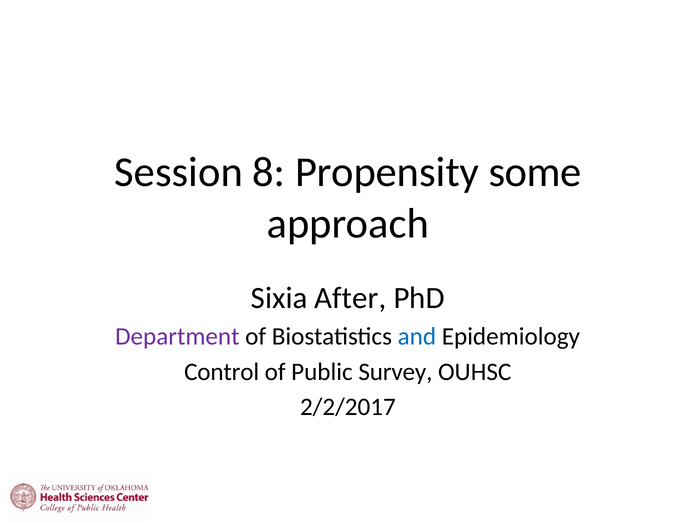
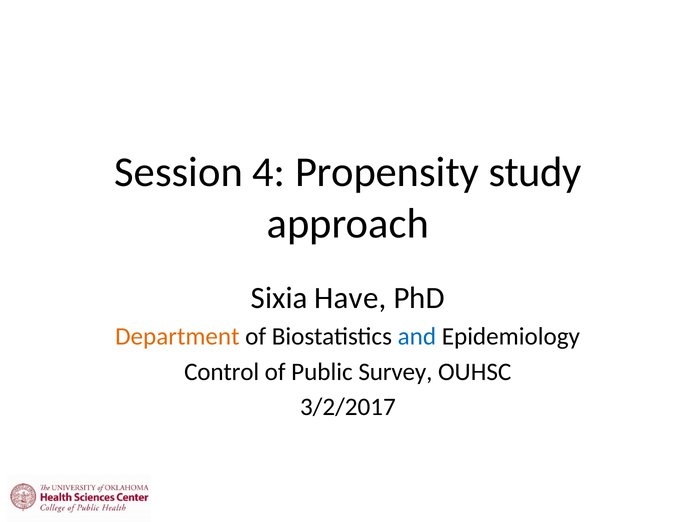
8: 8 -> 4
some: some -> study
After: After -> Have
Department colour: purple -> orange
2/2/2017: 2/2/2017 -> 3/2/2017
